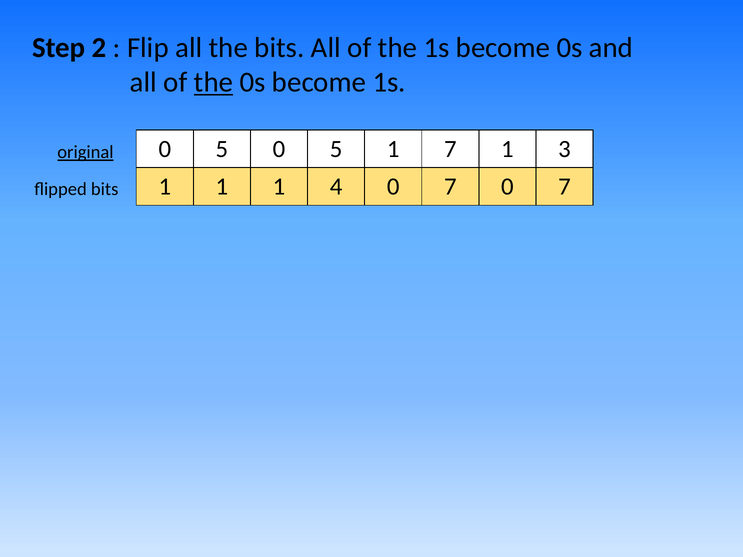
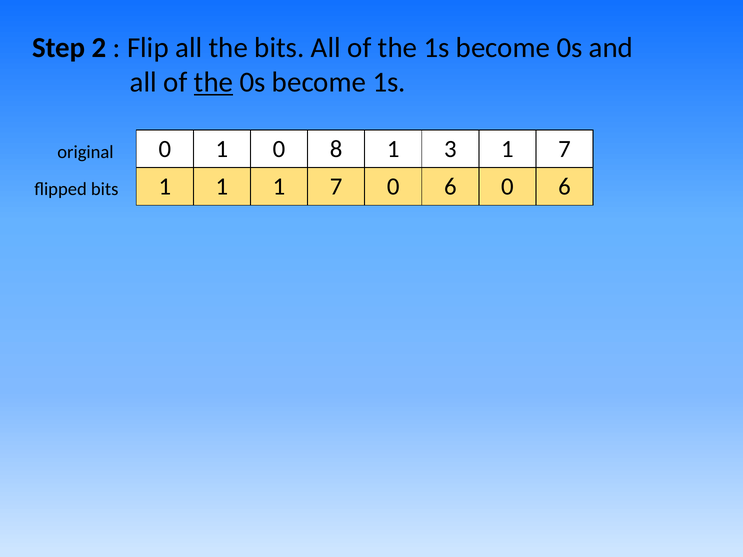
5 at (222, 149): 5 -> 1
5 at (336, 149): 5 -> 8
1 7: 7 -> 3
3 at (564, 149): 3 -> 7
original underline: present -> none
1 1 4: 4 -> 7
7 at (450, 187): 7 -> 6
7 at (564, 187): 7 -> 6
